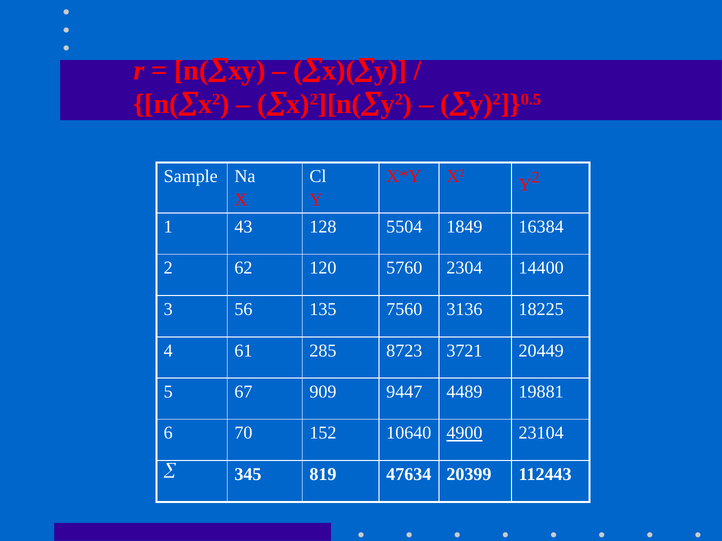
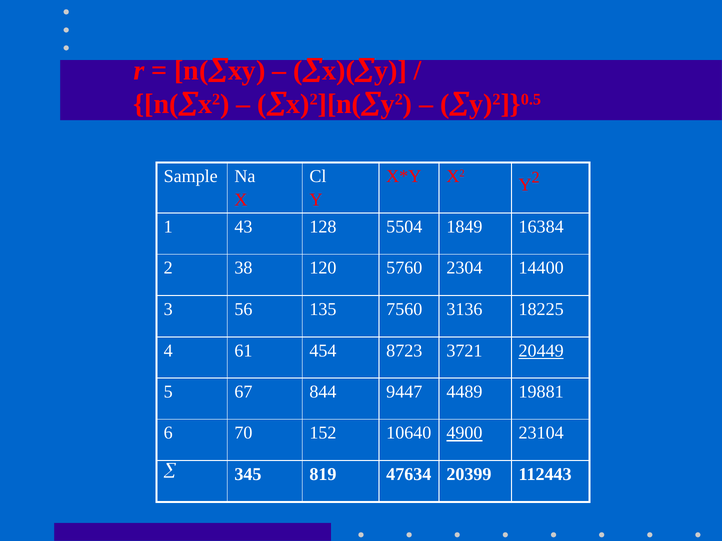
62: 62 -> 38
285: 285 -> 454
20449 underline: none -> present
909: 909 -> 844
